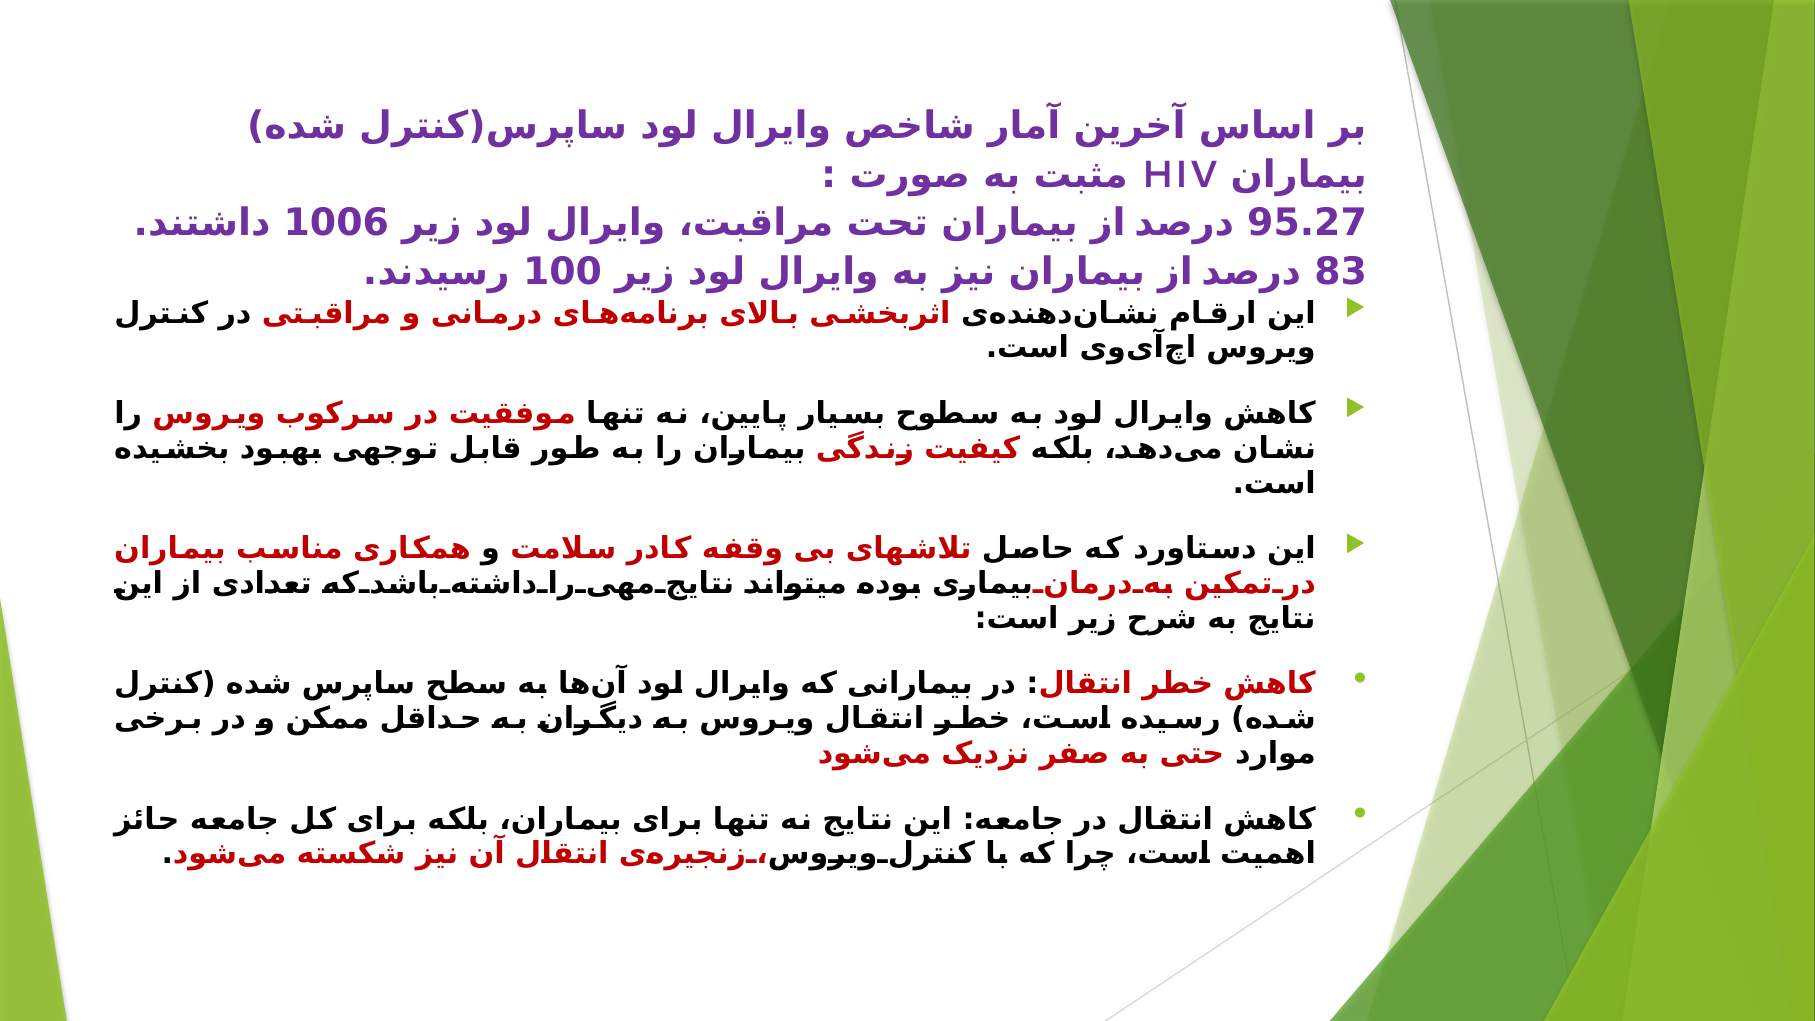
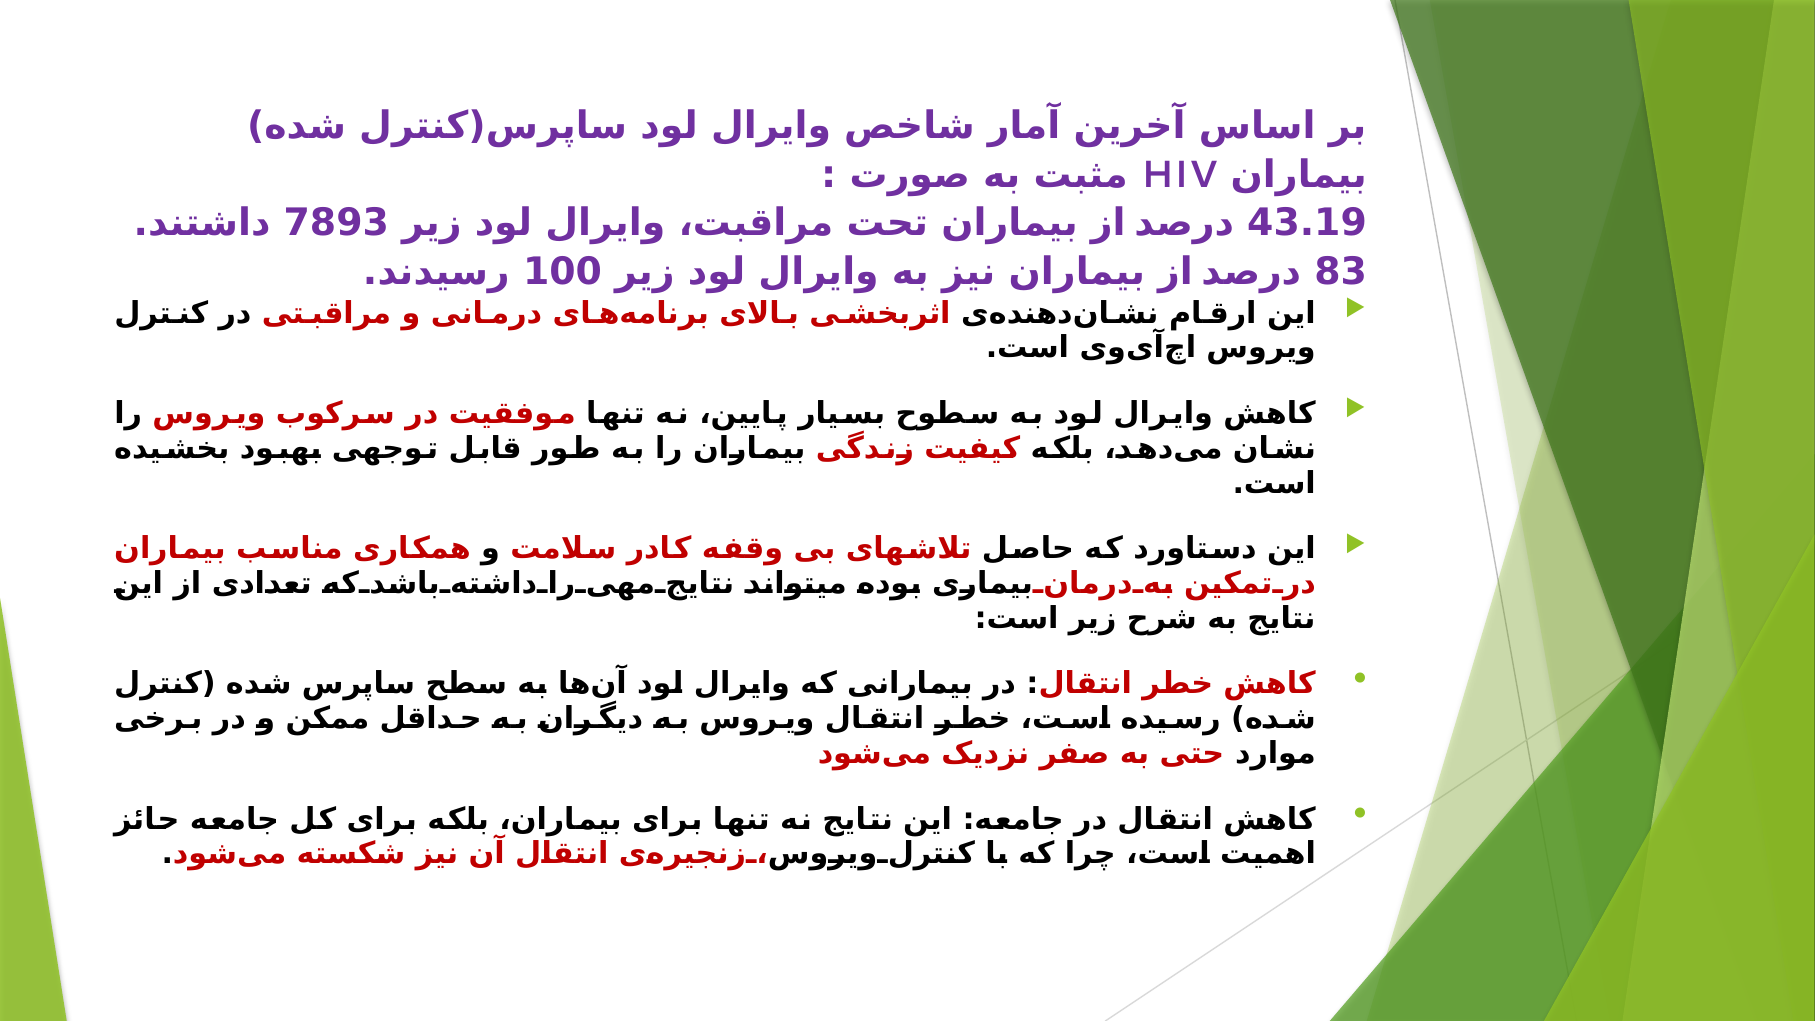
1006: 1006 -> 7893
95.27: 95.27 -> 43.19
